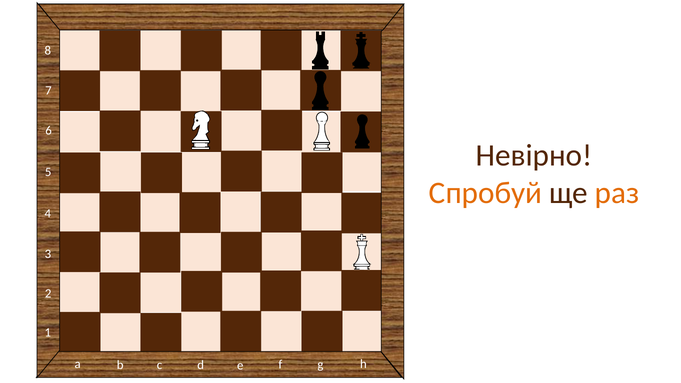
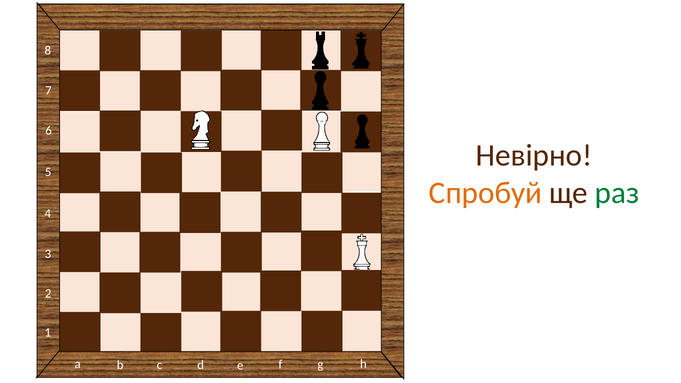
раз colour: orange -> green
